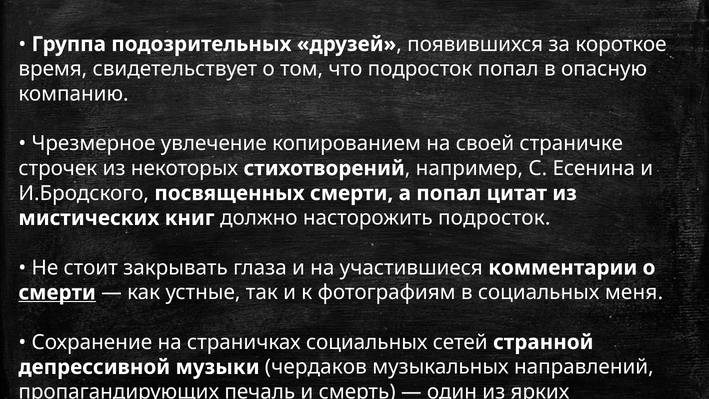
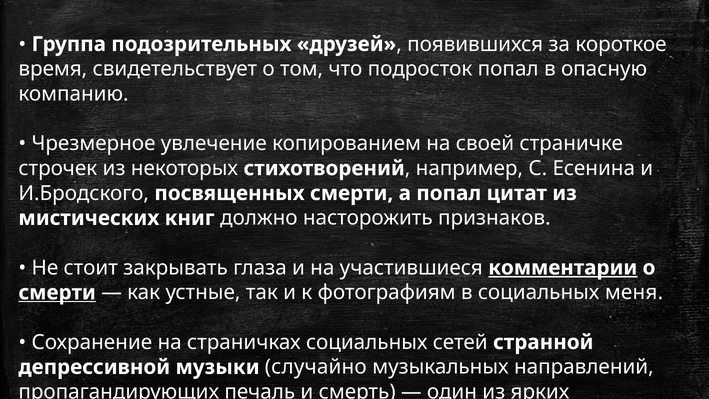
насторожить подросток: подросток -> признаков
комментарии underline: none -> present
чердаков: чердаков -> случайно
